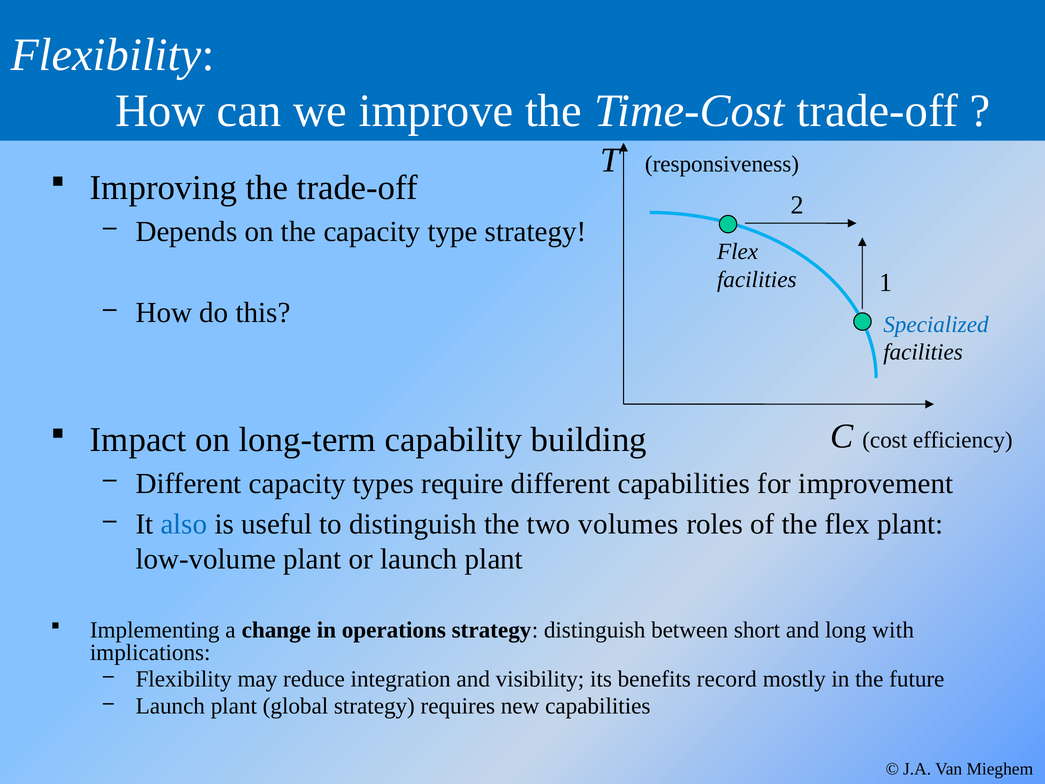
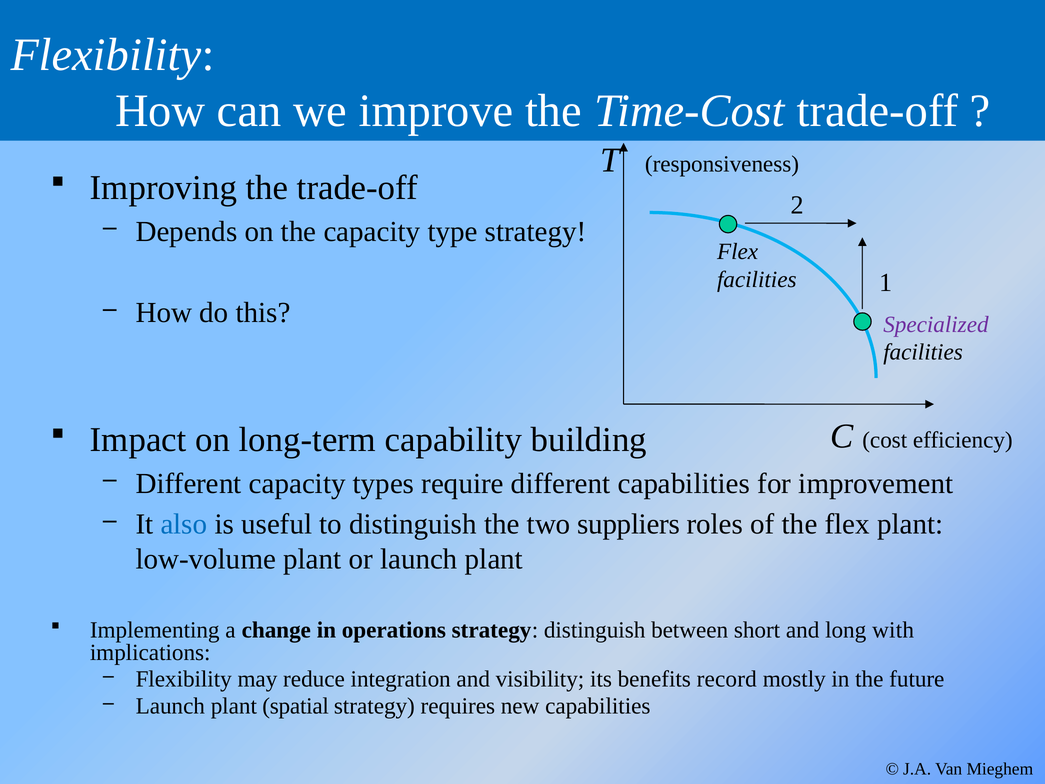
Specialized colour: blue -> purple
volumes: volumes -> suppliers
global: global -> spatial
